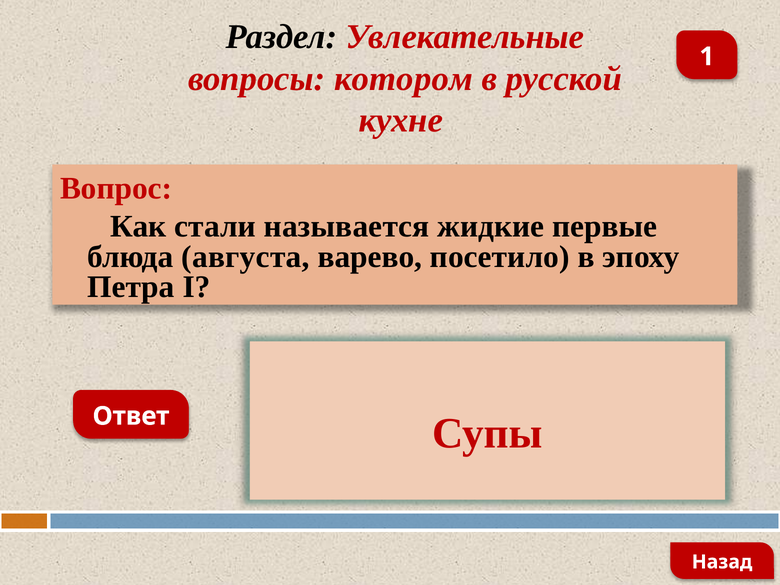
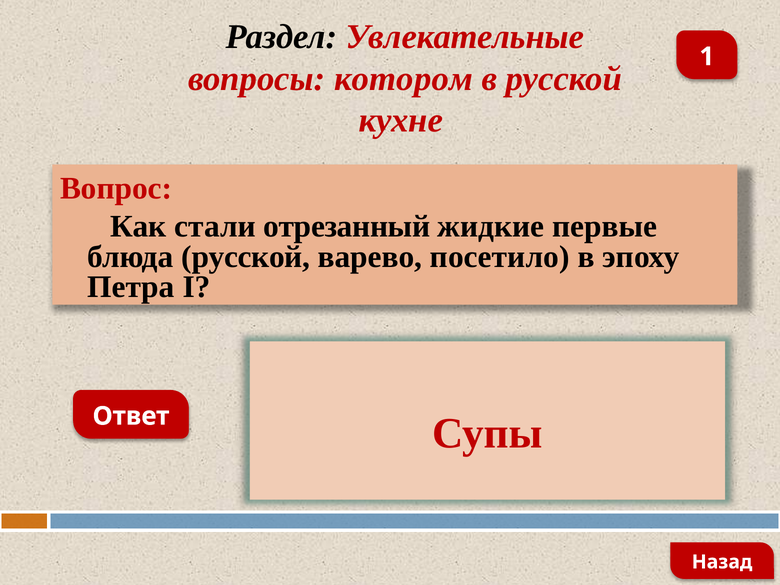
называется: называется -> отрезанный
блюда августа: августа -> русской
